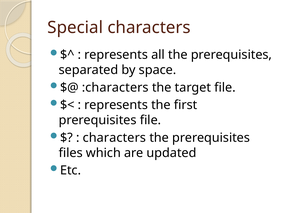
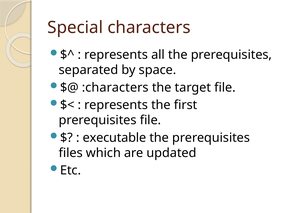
characters at (114, 138): characters -> executable
